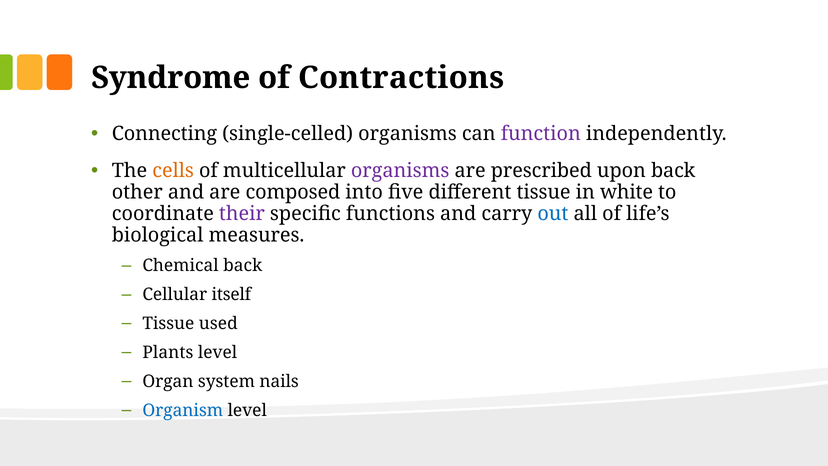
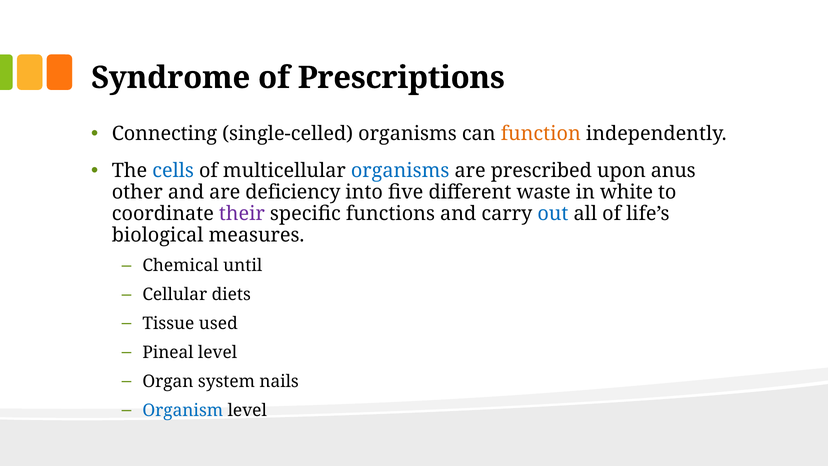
Contractions: Contractions -> Prescriptions
function colour: purple -> orange
cells colour: orange -> blue
organisms at (400, 171) colour: purple -> blue
upon back: back -> anus
composed: composed -> deficiency
different tissue: tissue -> waste
Chemical back: back -> until
itself: itself -> diets
Plants: Plants -> Pineal
